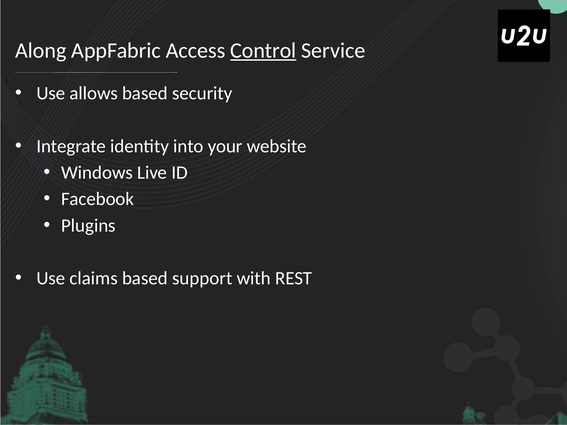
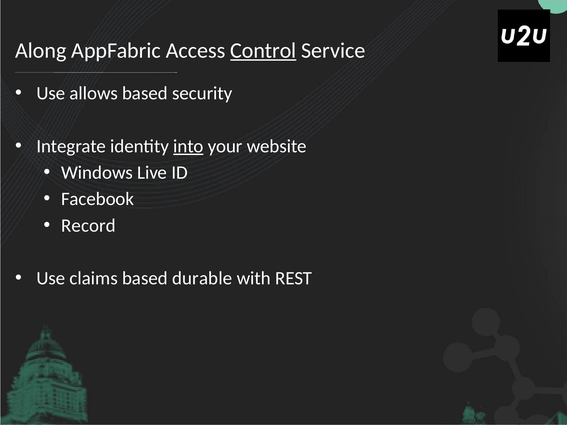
into underline: none -> present
Plugins: Plugins -> Record
support: support -> durable
